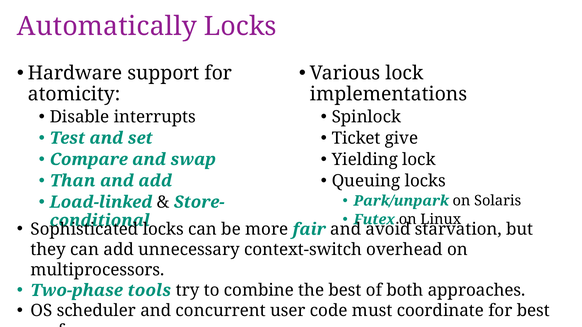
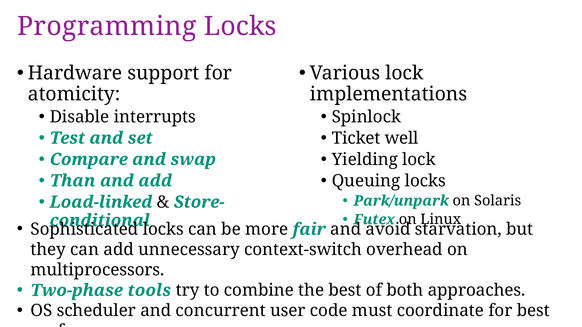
Automatically: Automatically -> Programming
give: give -> well
